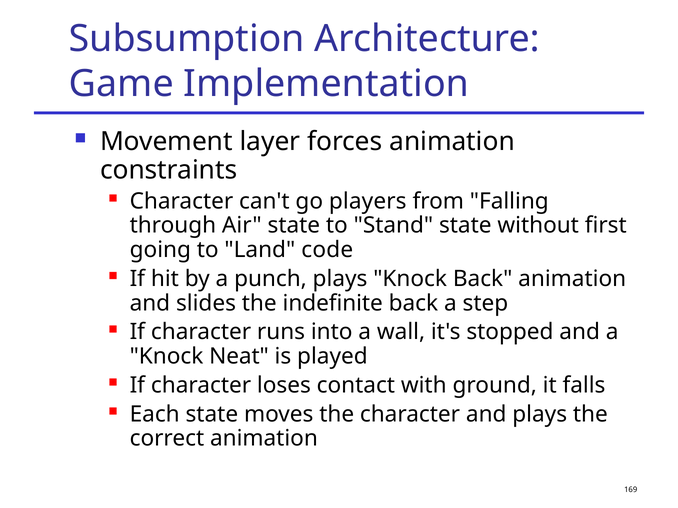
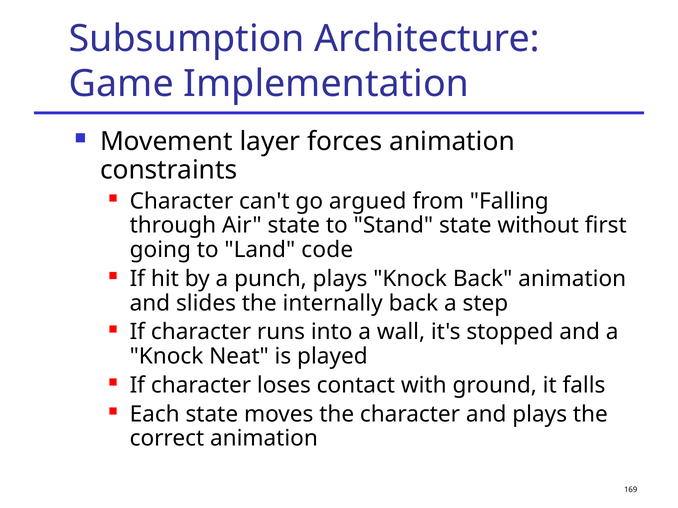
players: players -> argued
indefinite: indefinite -> internally
